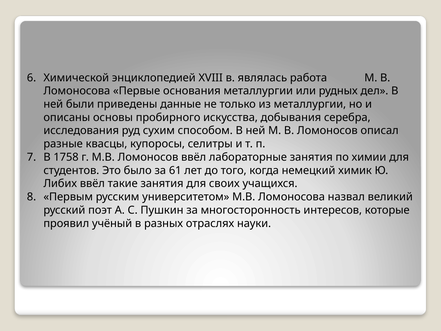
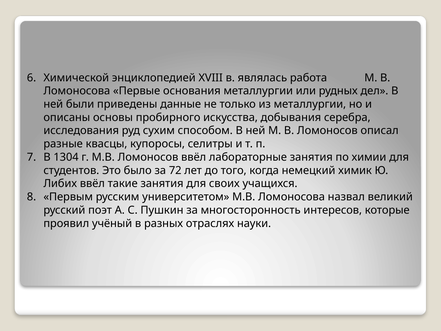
1758: 1758 -> 1304
61: 61 -> 72
